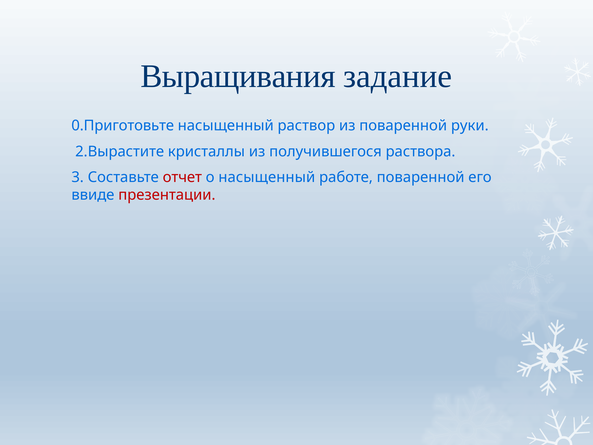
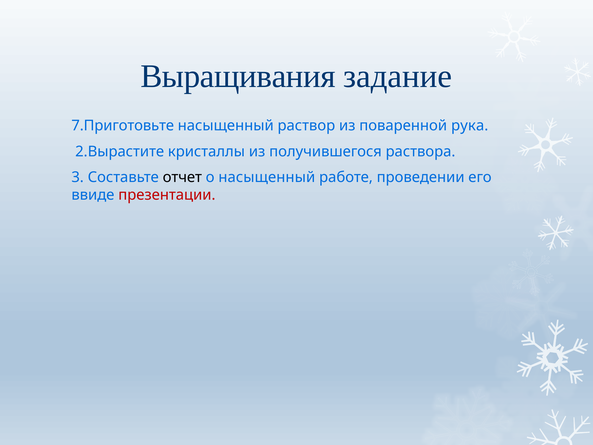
0.Приготовьте: 0.Приготовьте -> 7.Приготовьте
руки: руки -> рука
отчет colour: red -> black
работе поваренной: поваренной -> проведении
